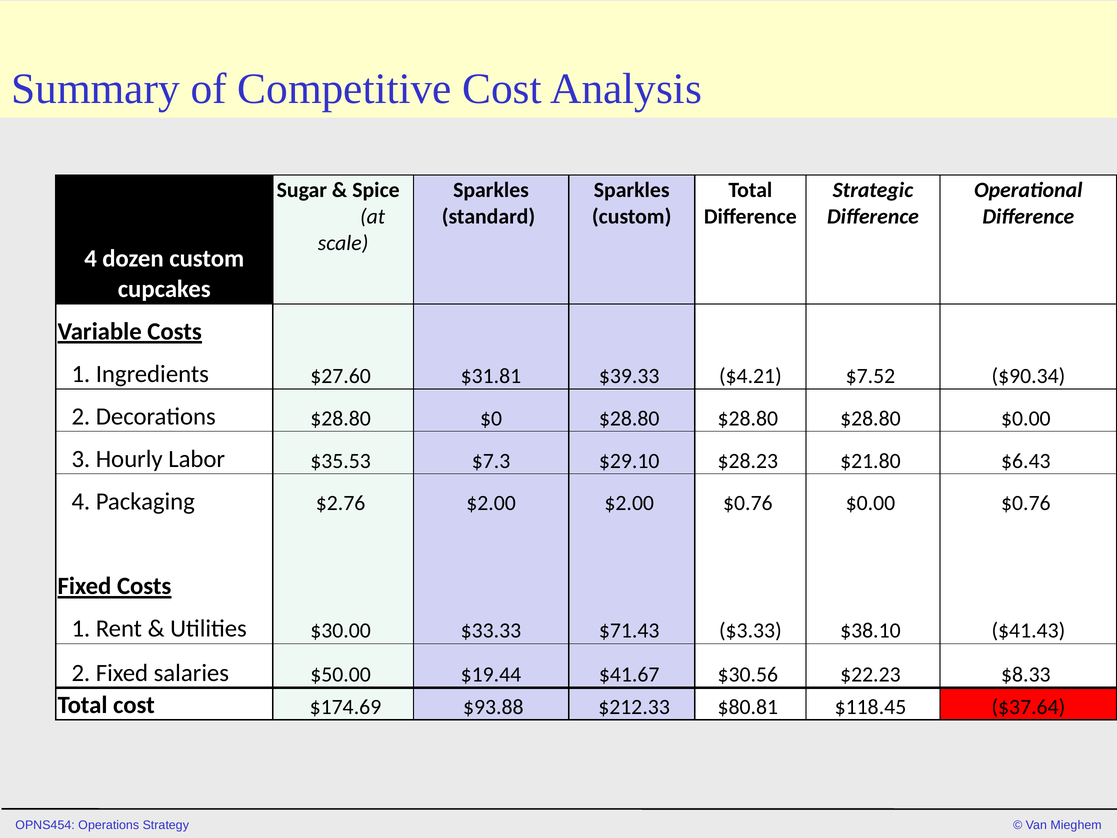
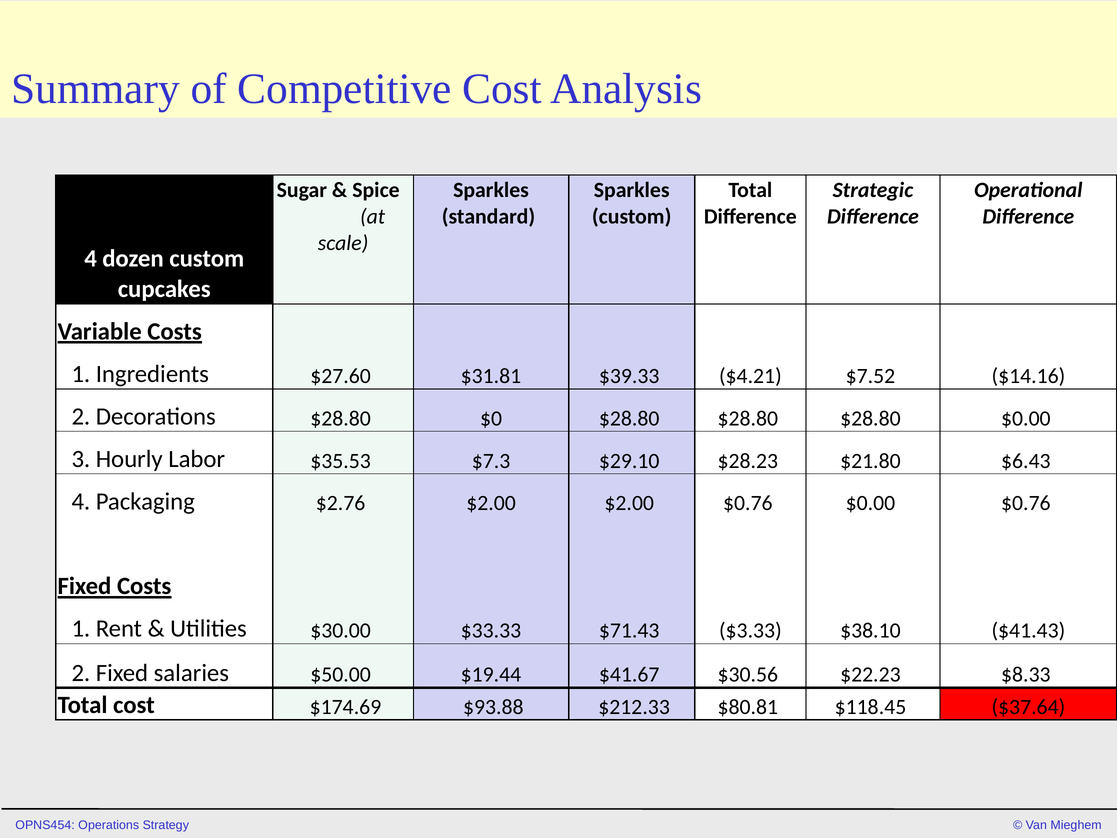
$90.34: $90.34 -> $14.16
